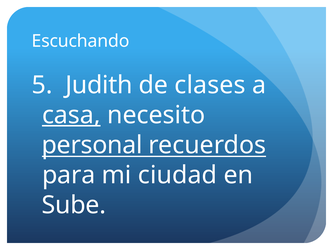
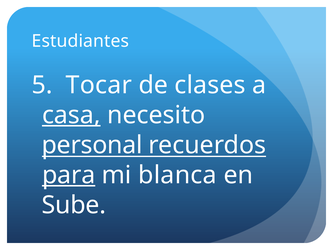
Escuchando: Escuchando -> Estudiantes
Judith: Judith -> Tocar
para underline: none -> present
ciudad: ciudad -> blanca
